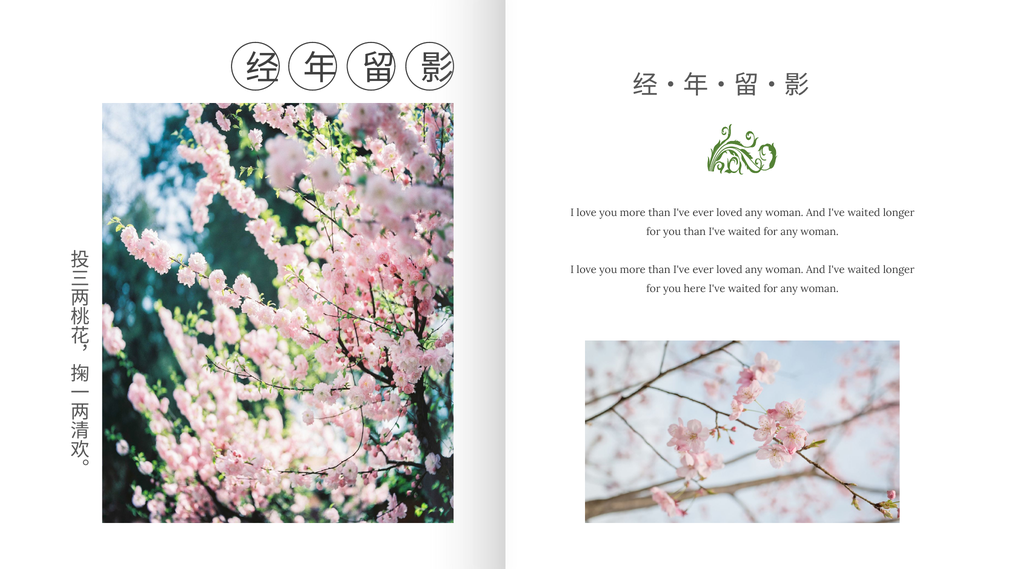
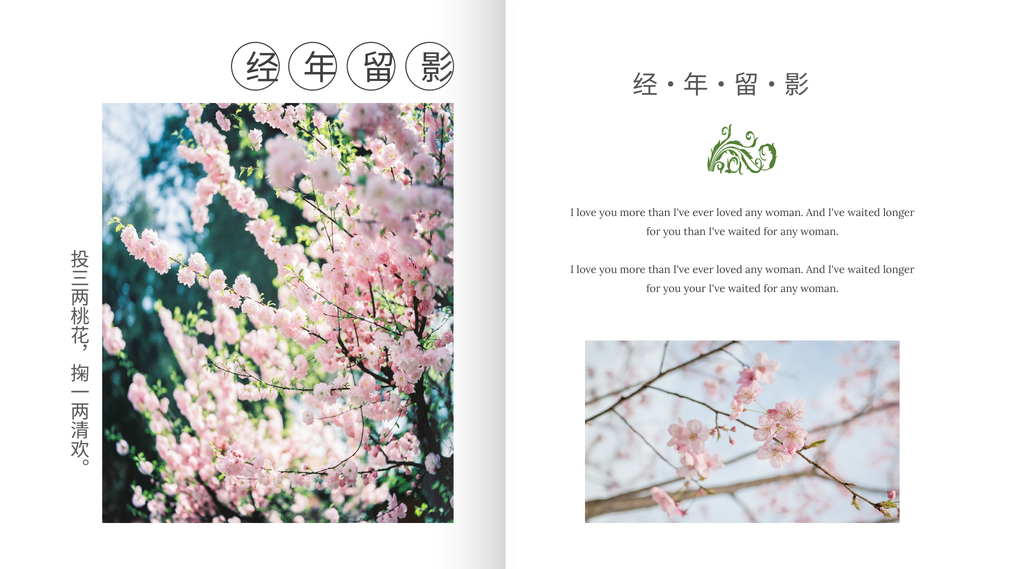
here: here -> your
